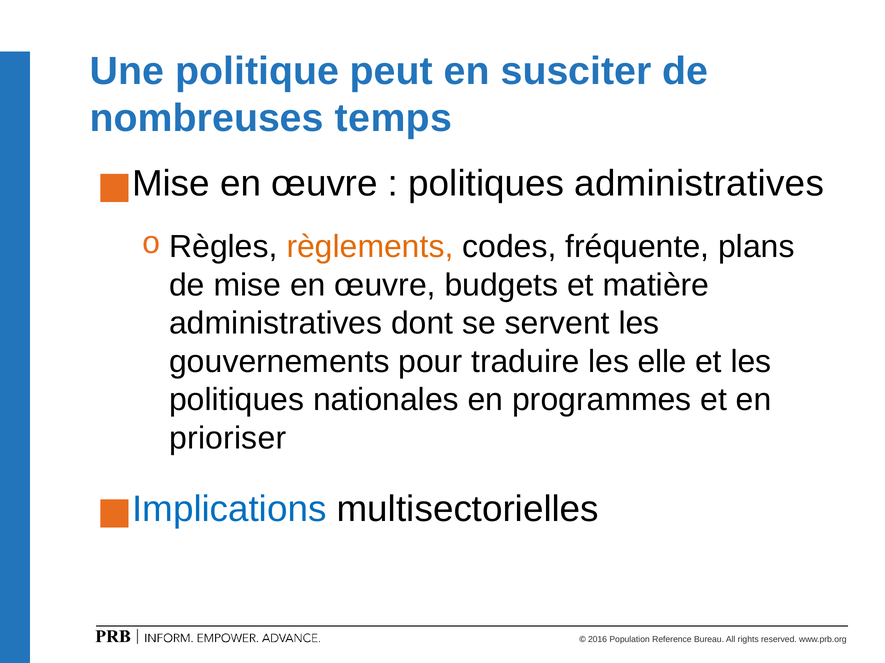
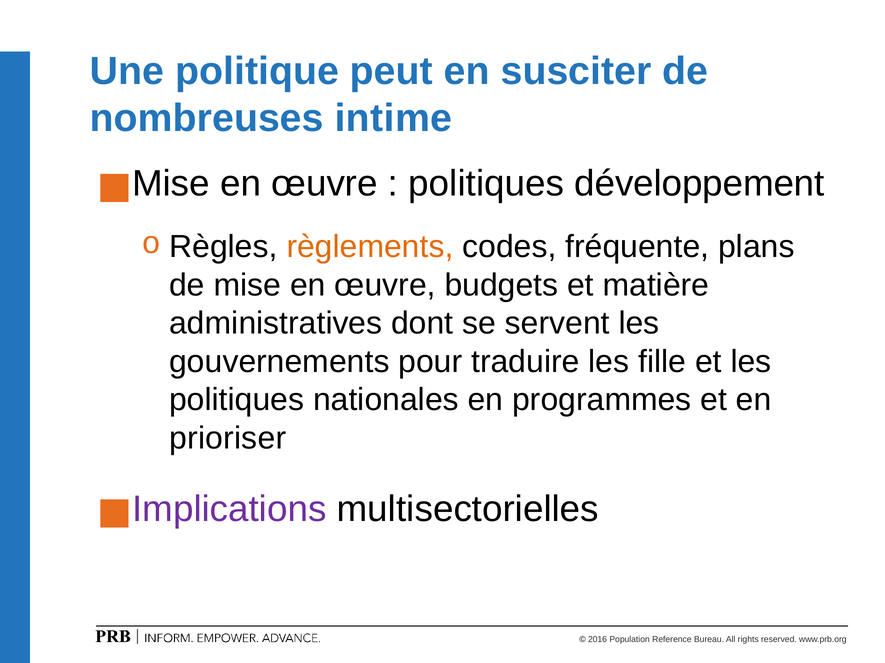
temps: temps -> intime
politiques administratives: administratives -> développement
elle: elle -> fille
Implications colour: blue -> purple
